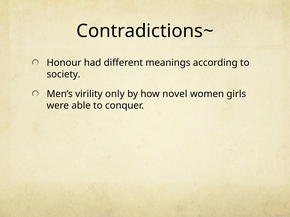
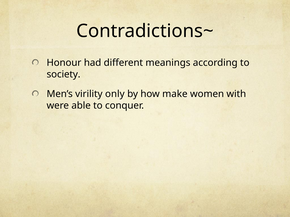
novel: novel -> make
girls: girls -> with
